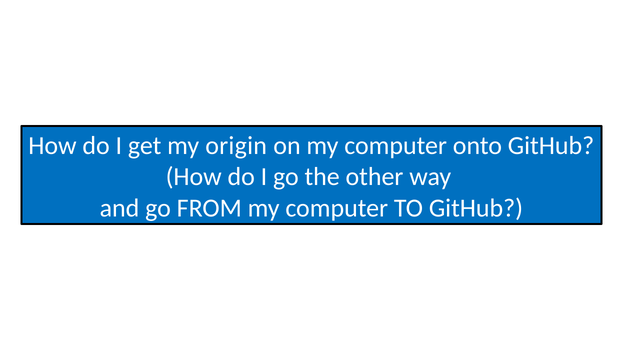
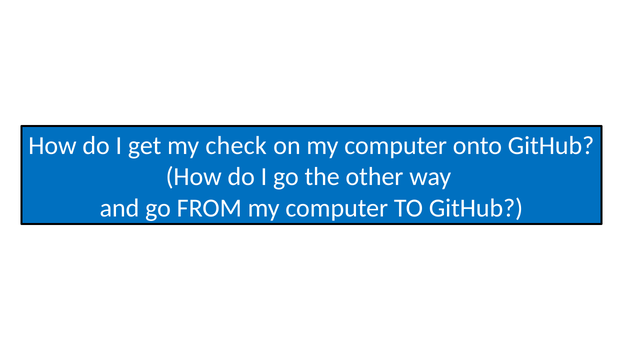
origin: origin -> check
